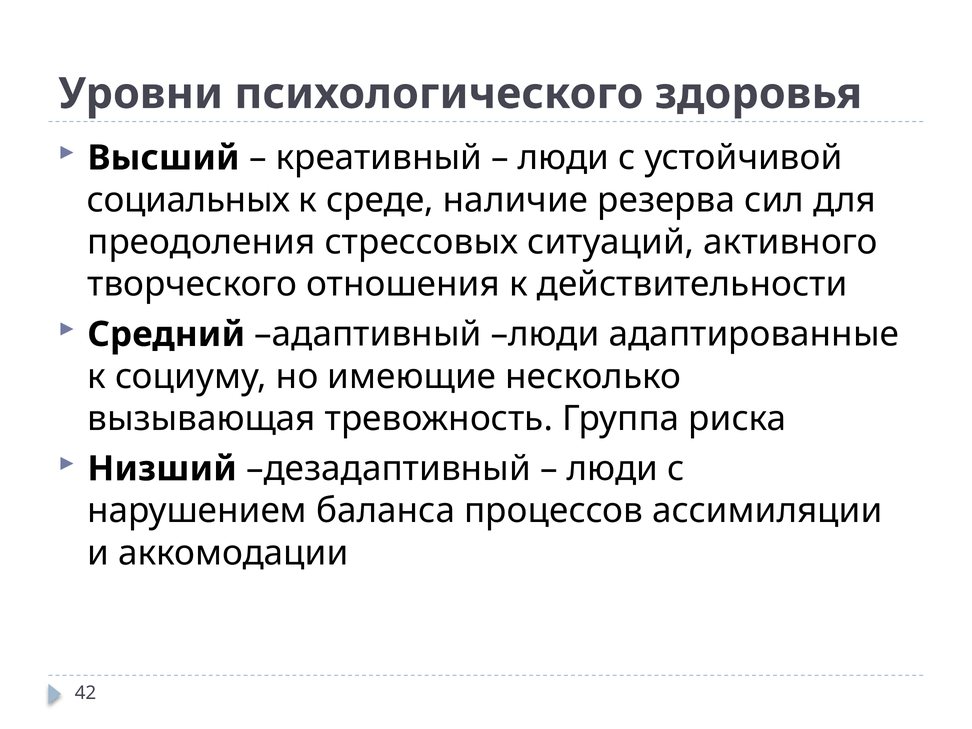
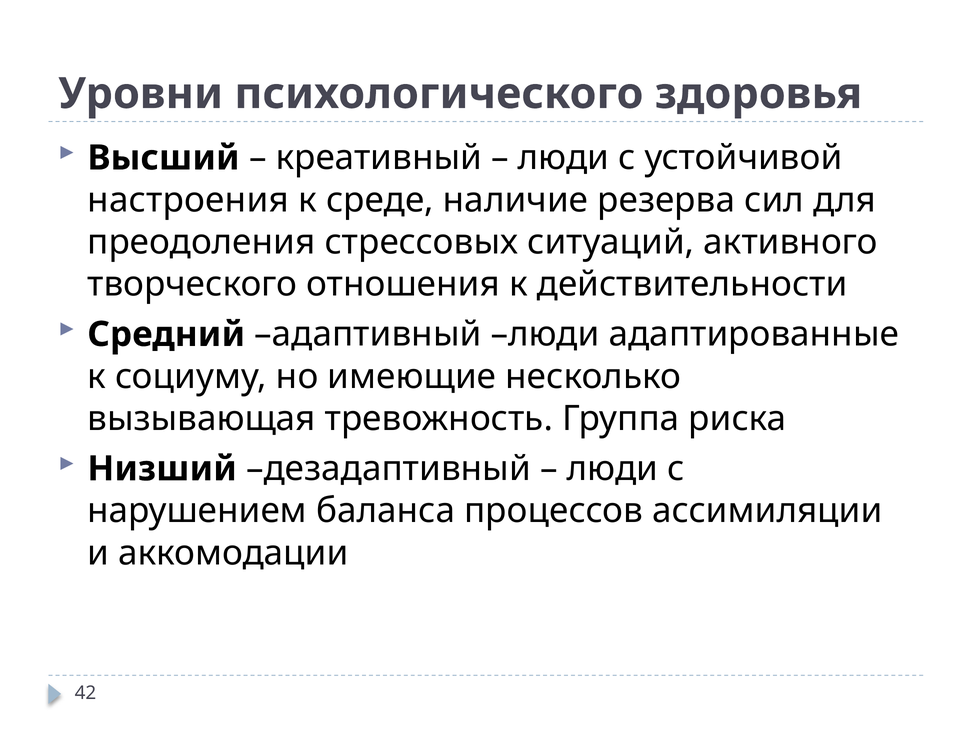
социальных: социальных -> настроения
